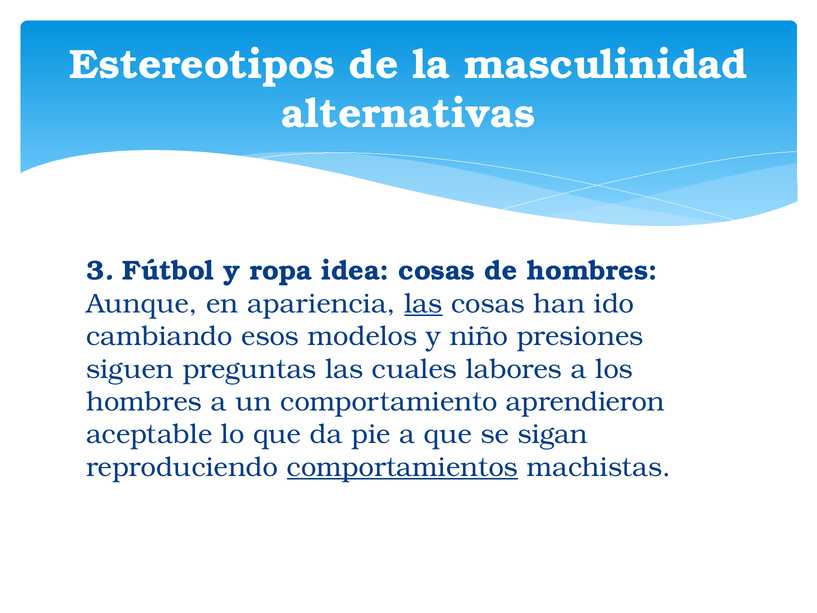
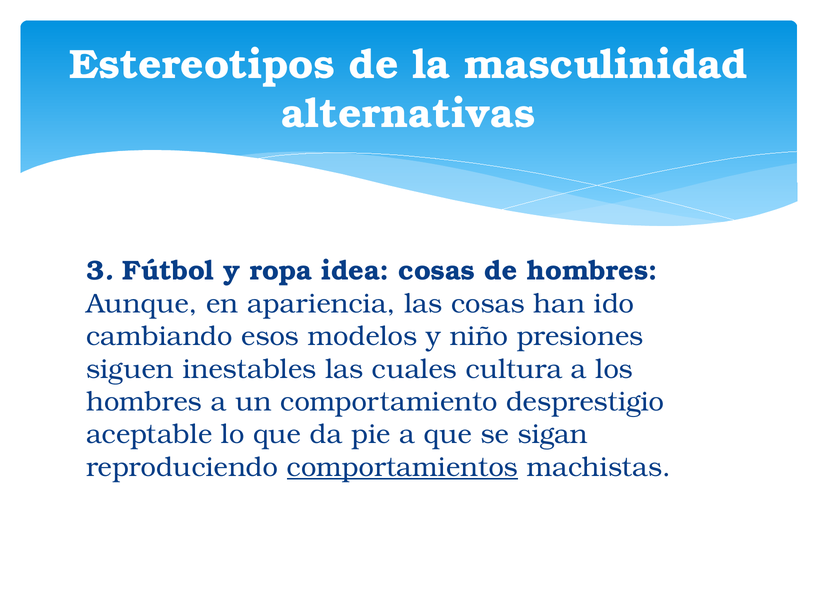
las at (423, 303) underline: present -> none
preguntas: preguntas -> inestables
labores: labores -> cultura
aprendieron: aprendieron -> desprestigio
